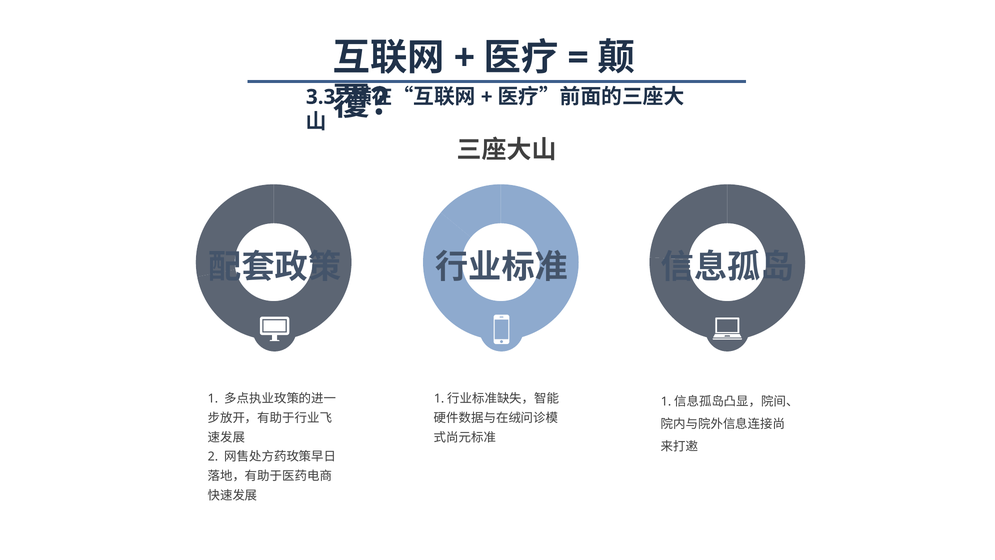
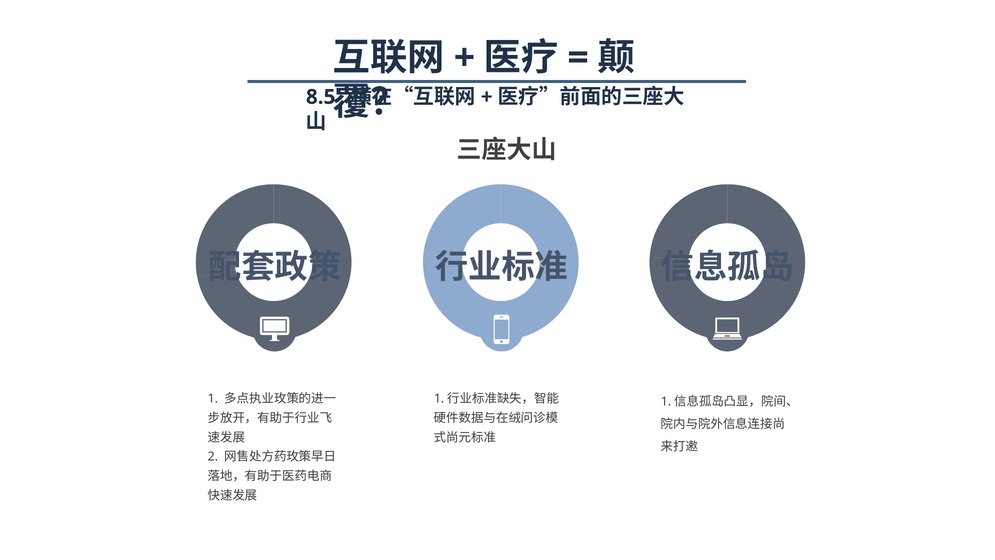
3.3: 3.3 -> 8.5
